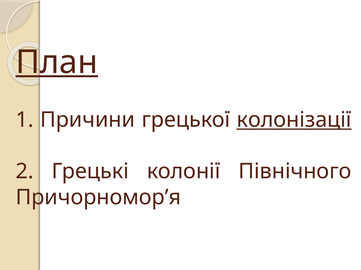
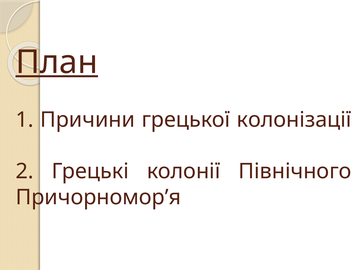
колонізації underline: present -> none
